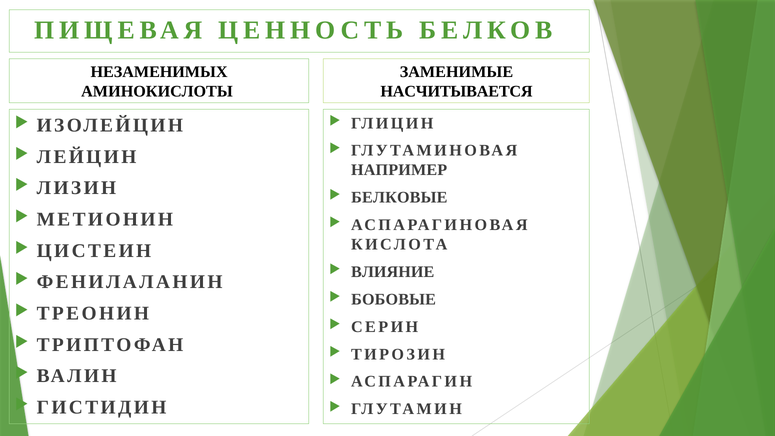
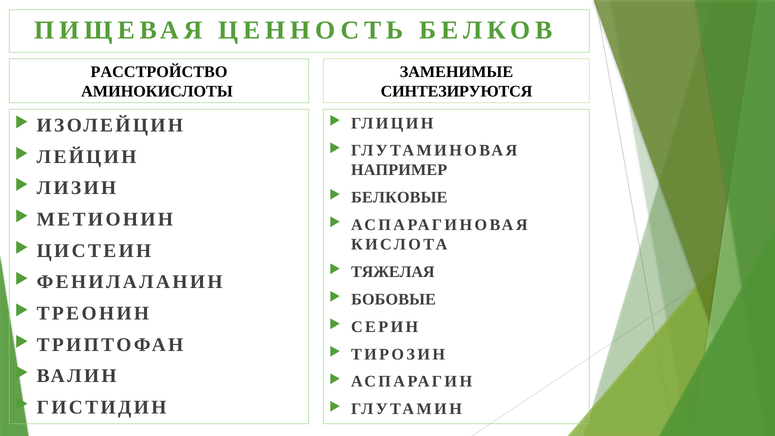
НЕЗАМЕНИМЫХ: НЕЗАМЕНИМЫХ -> РАССТРОЙСТВО
НАСЧИТЫВАЕТСЯ: НАСЧИТЫВАЕТСЯ -> СИНТЕЗИРУЮТСЯ
ВЛИЯНИЕ: ВЛИЯНИЕ -> ТЯЖЕЛАЯ
